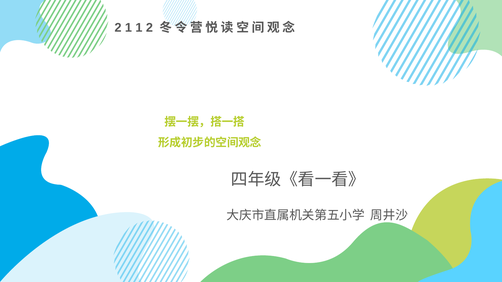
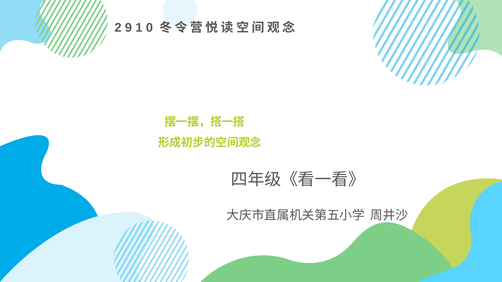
2 1: 1 -> 9
1 2: 2 -> 0
